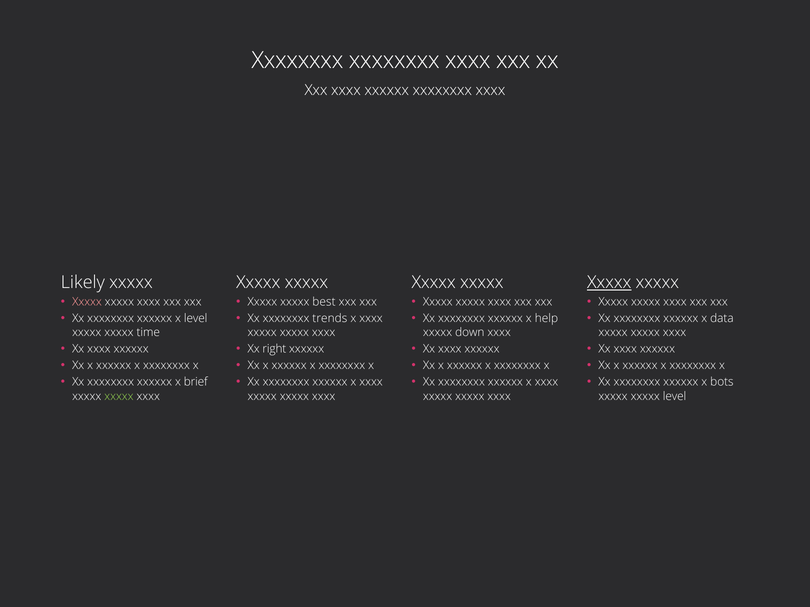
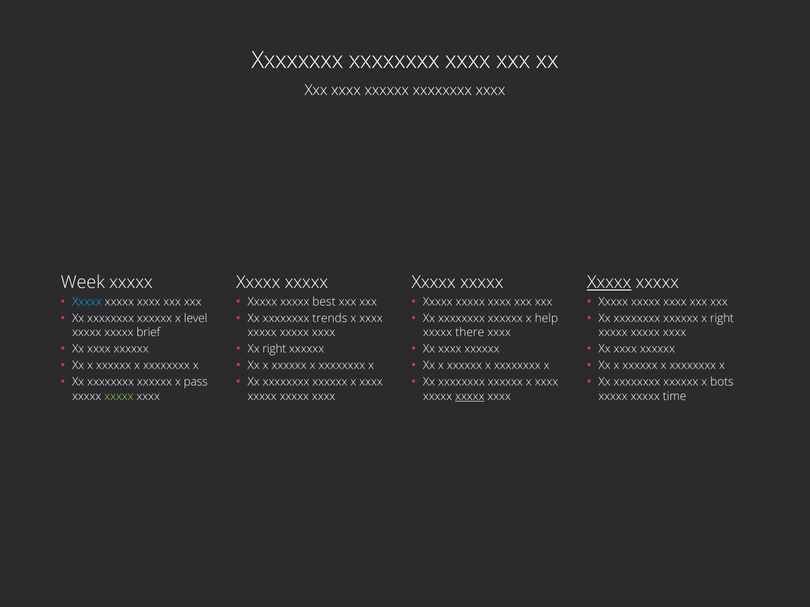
Likely: Likely -> Week
Xxxxx at (87, 302) colour: pink -> light blue
x data: data -> right
time: time -> brief
down: down -> there
brief: brief -> pass
xxxxx at (470, 397) underline: none -> present
xxxxx level: level -> time
